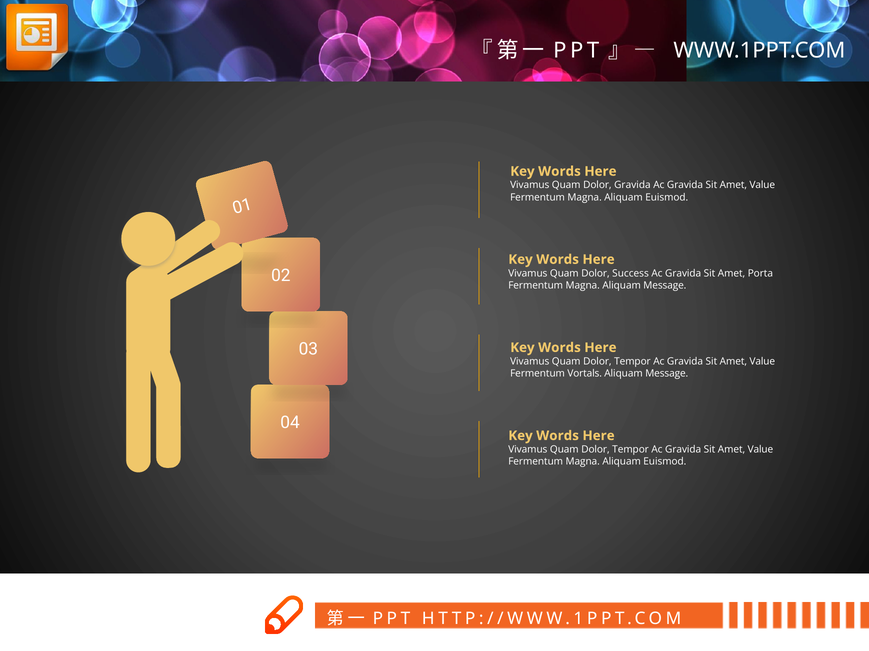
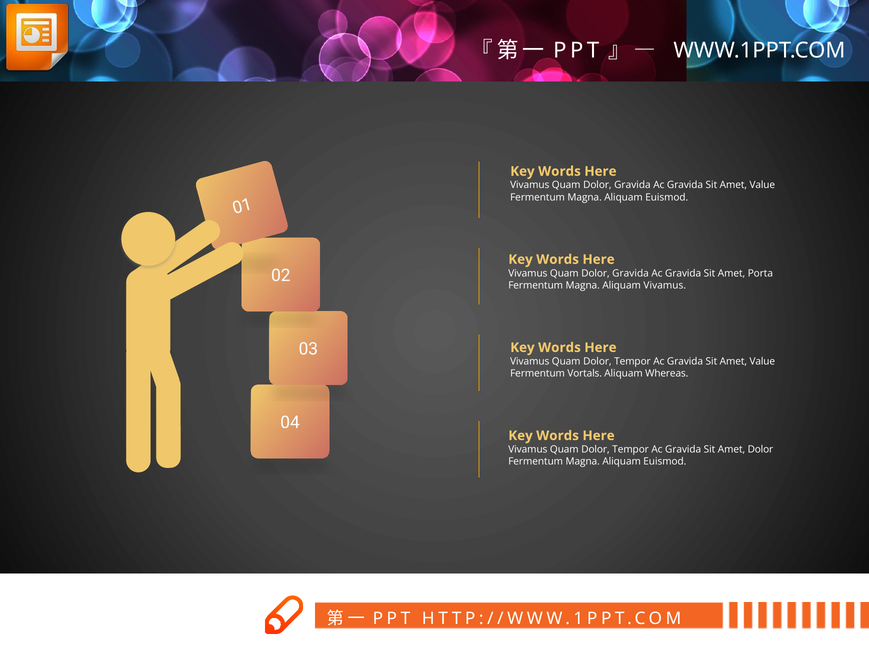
Success at (631, 274): Success -> Gravida
Magna Aliquam Message: Message -> Vivamus
Message at (667, 374): Message -> Whereas
Value at (760, 450): Value -> Dolor
